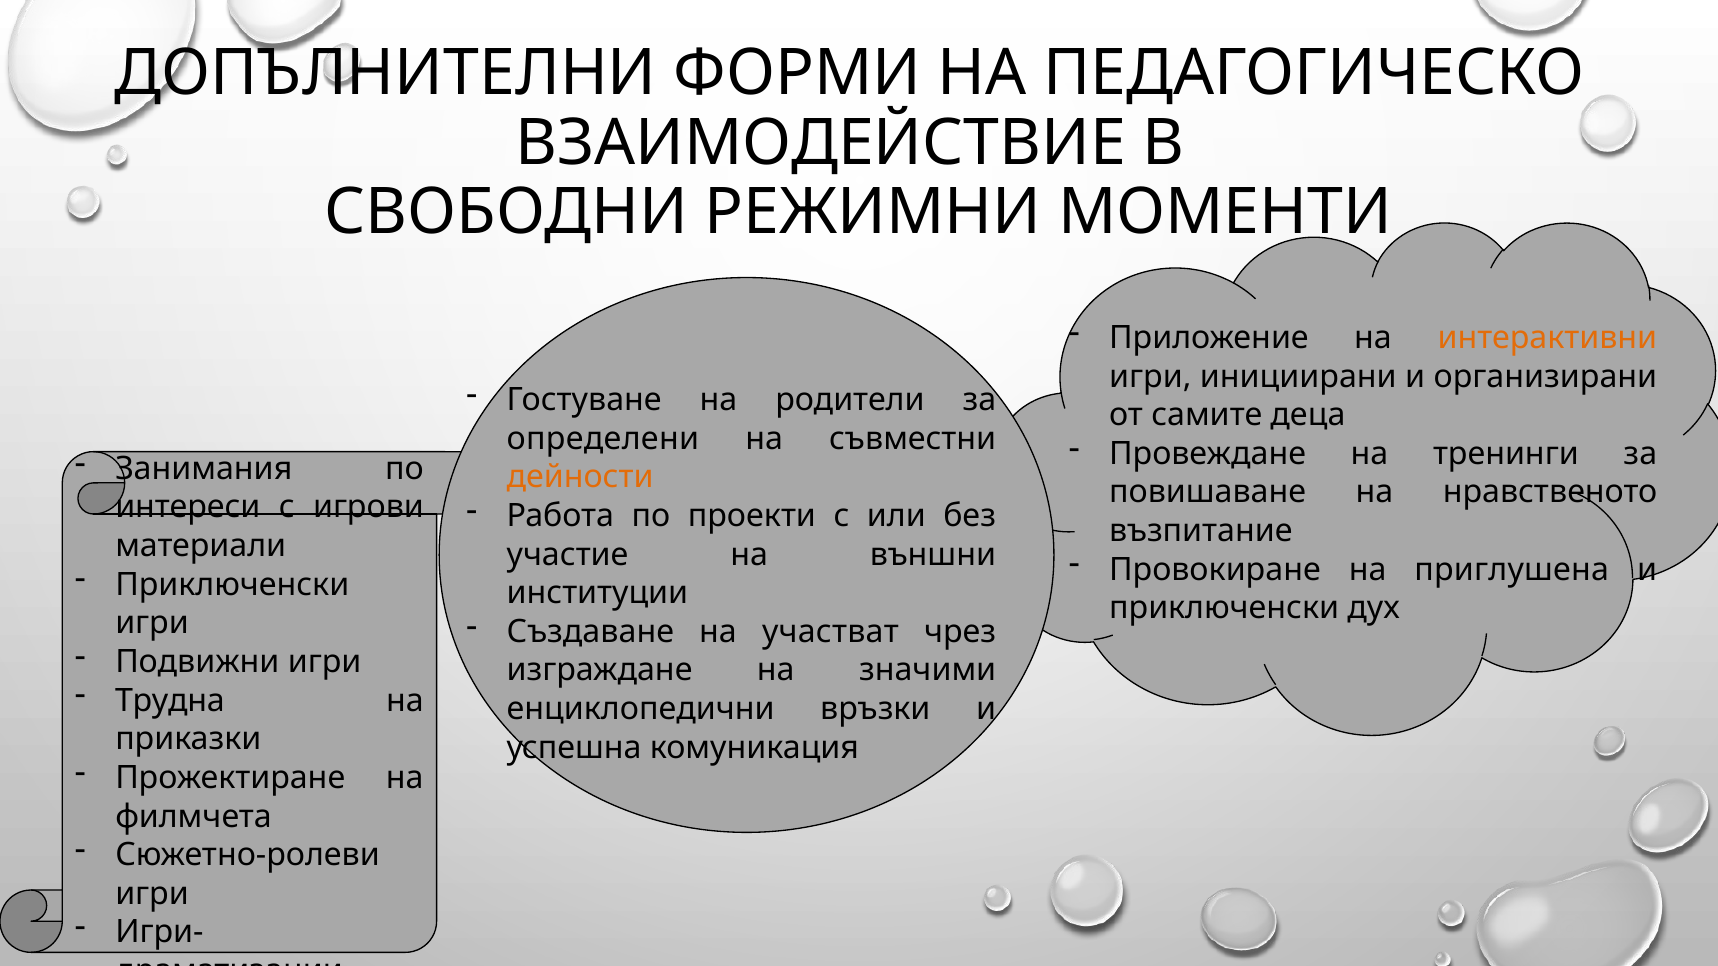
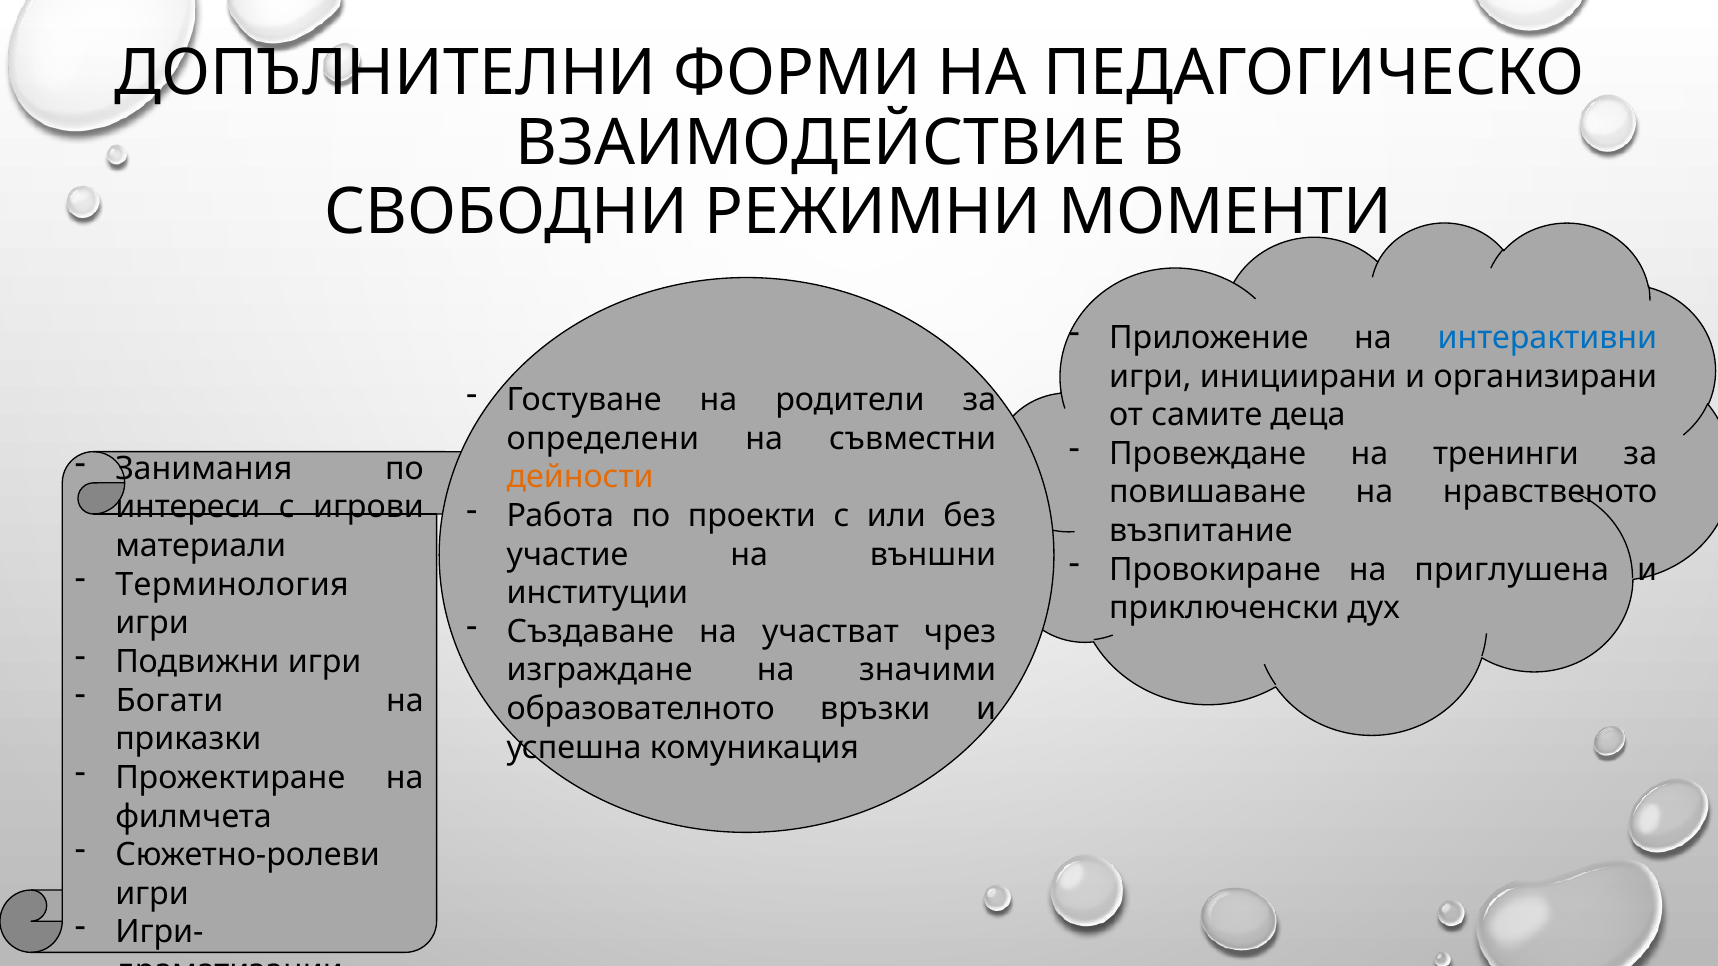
интерактивни colour: orange -> blue
Приключенски at (232, 585): Приключенски -> Терминология
Трудна: Трудна -> Богати
енциклопедични: енциклопедични -> образователното
